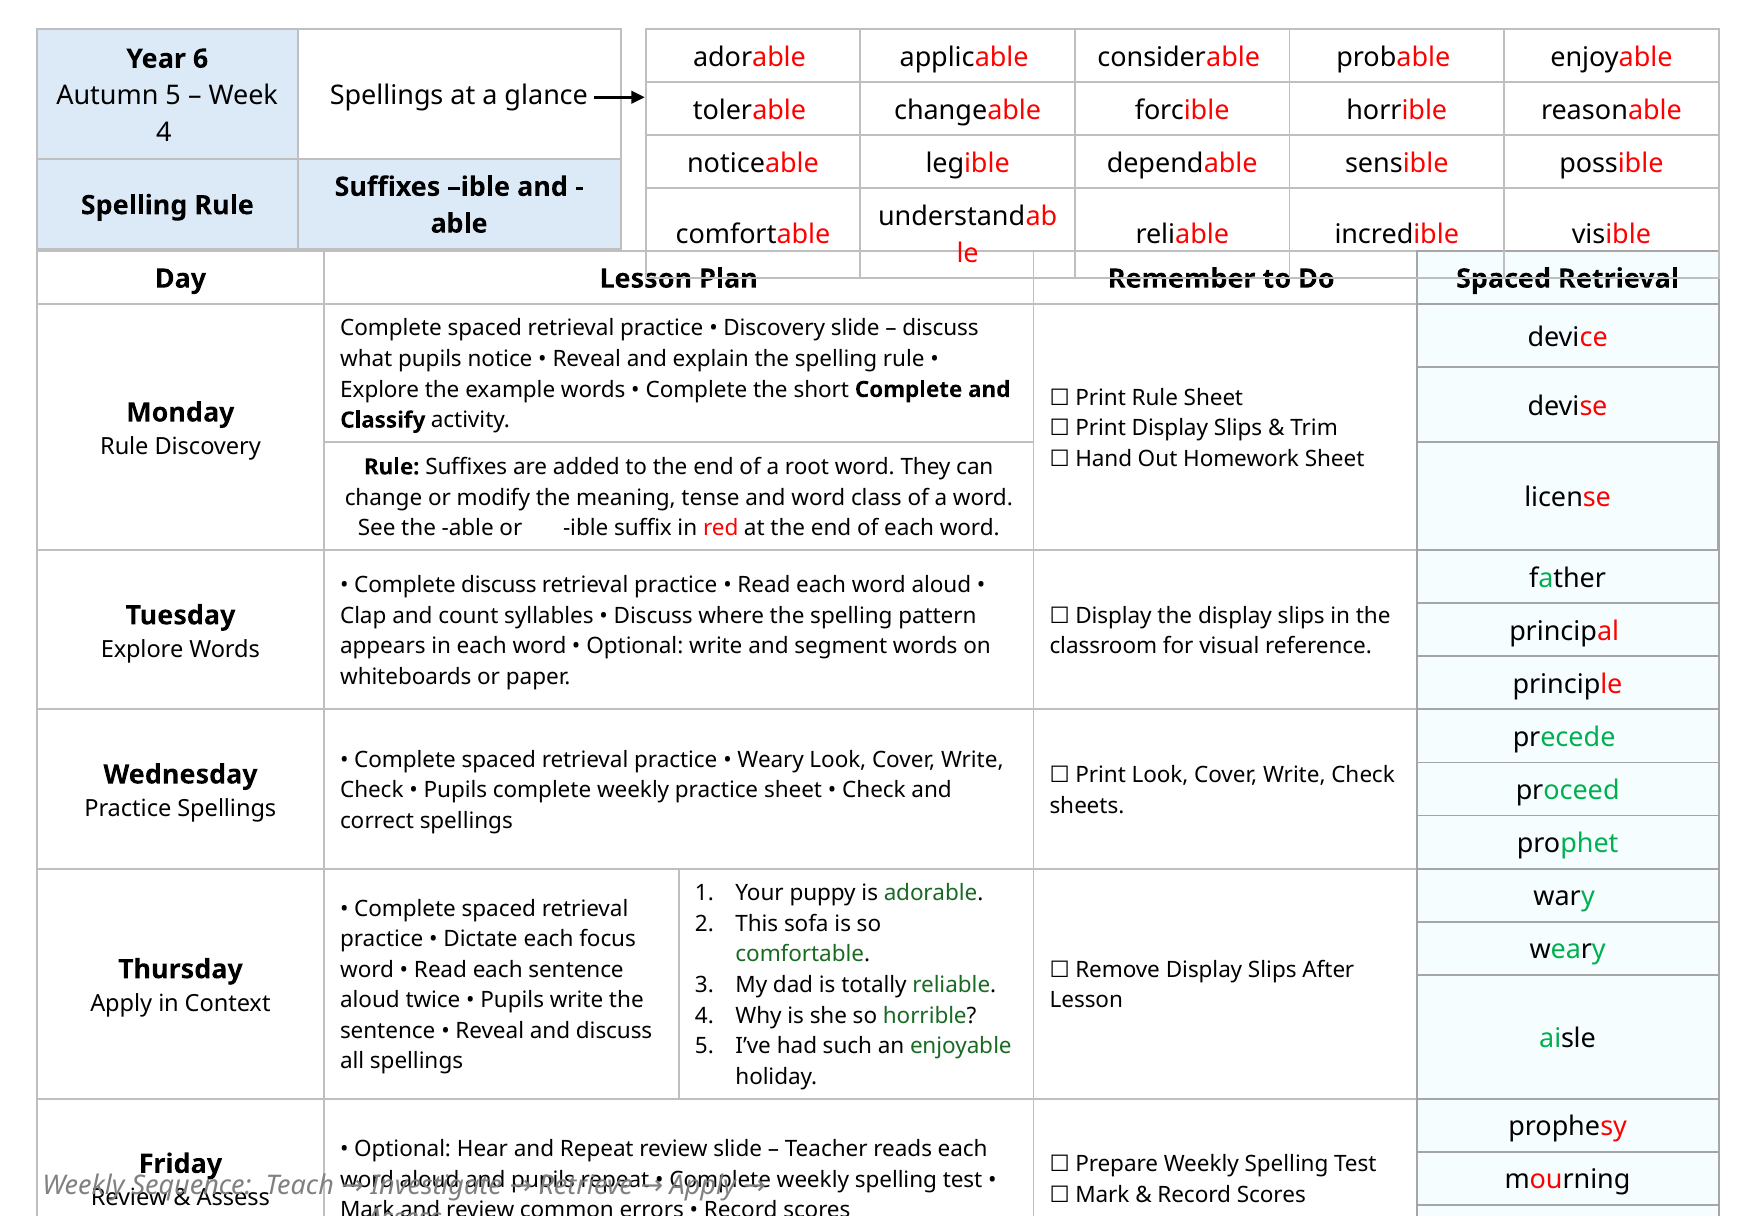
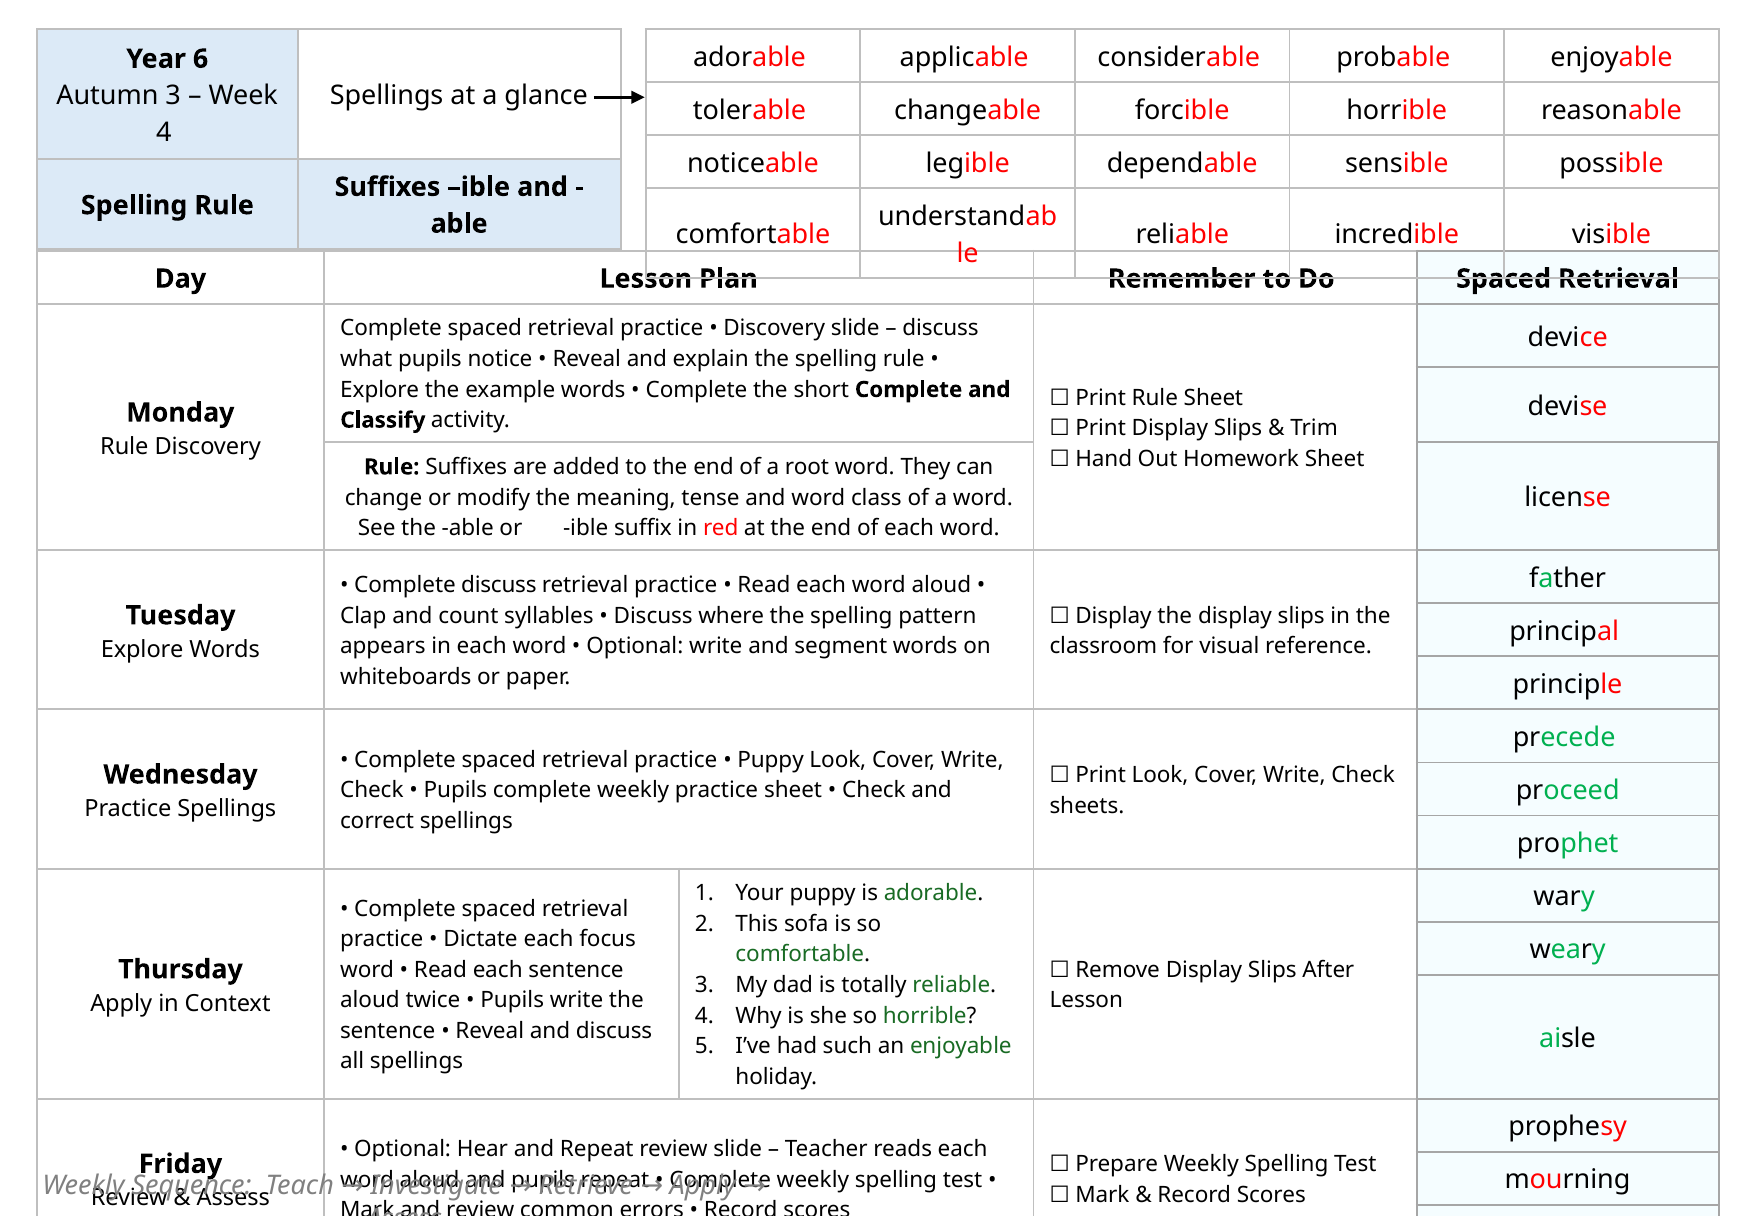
Autumn 5: 5 -> 3
Weary at (771, 760): Weary -> Puppy
